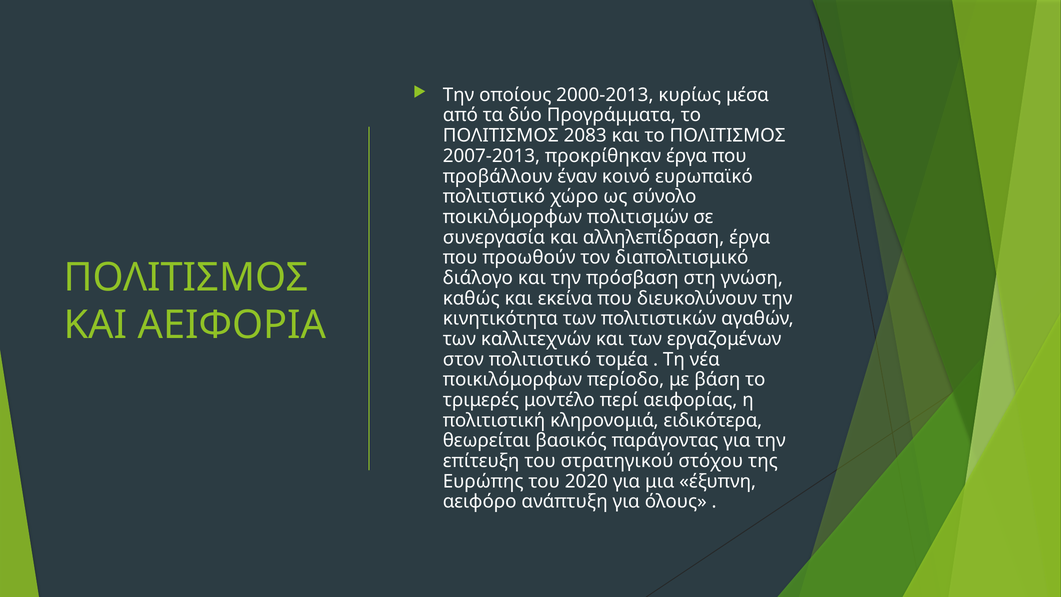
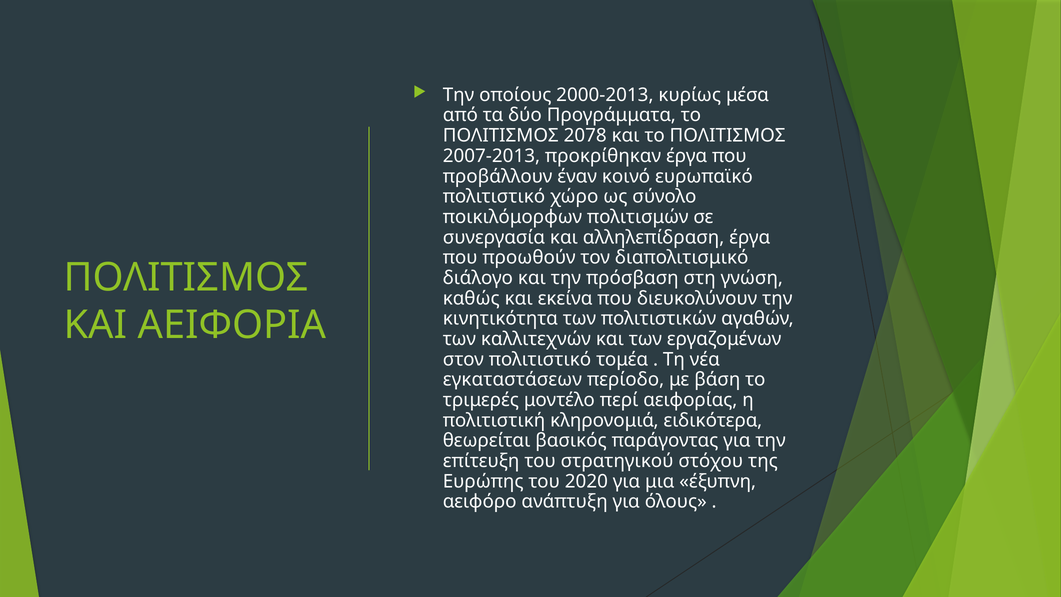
2083: 2083 -> 2078
ποικιλόμορφων at (512, 380): ποικιλόμορφων -> εγκαταστάσεων
